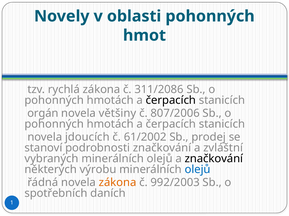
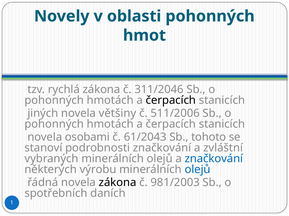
311/2086: 311/2086 -> 311/2046
orgán: orgán -> jiných
807/2006: 807/2006 -> 511/2006
jdoucích: jdoucích -> osobami
61/2002: 61/2002 -> 61/2043
prodej: prodej -> tohoto
značkování at (214, 159) colour: black -> blue
zákona at (118, 183) colour: orange -> black
992/2003: 992/2003 -> 981/2003
